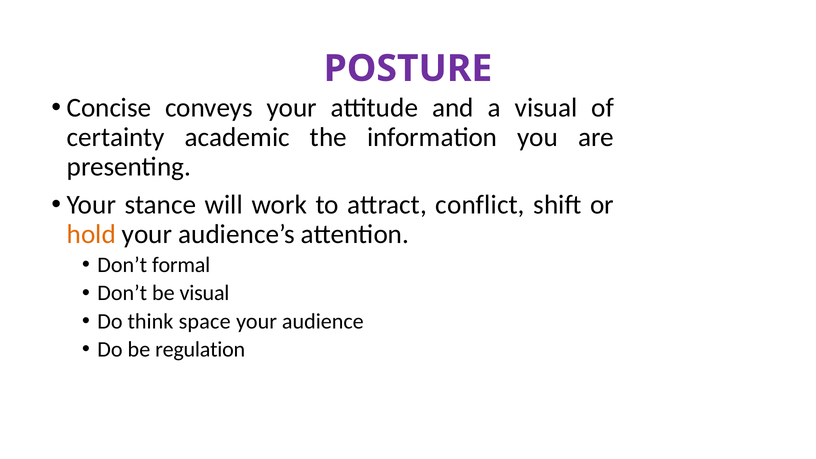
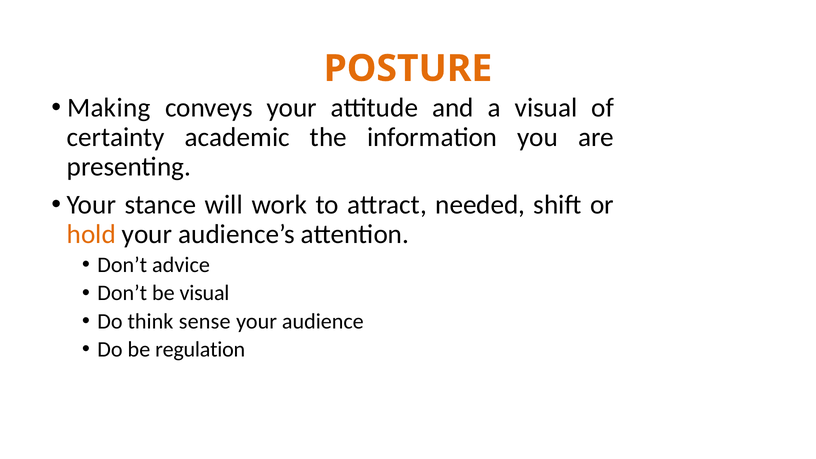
POSTURE colour: purple -> orange
Concise: Concise -> Making
conflict: conflict -> needed
formal: formal -> advice
space: space -> sense
